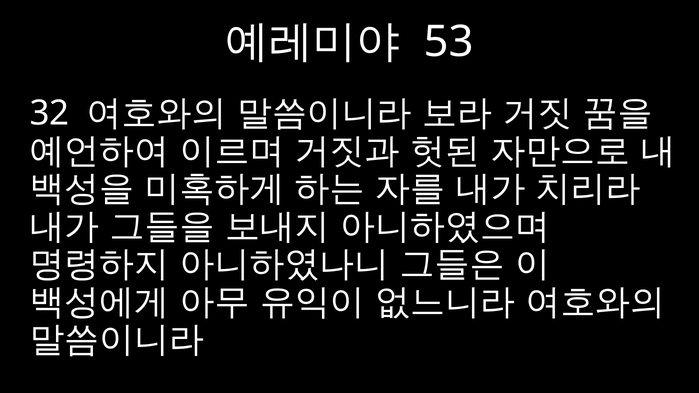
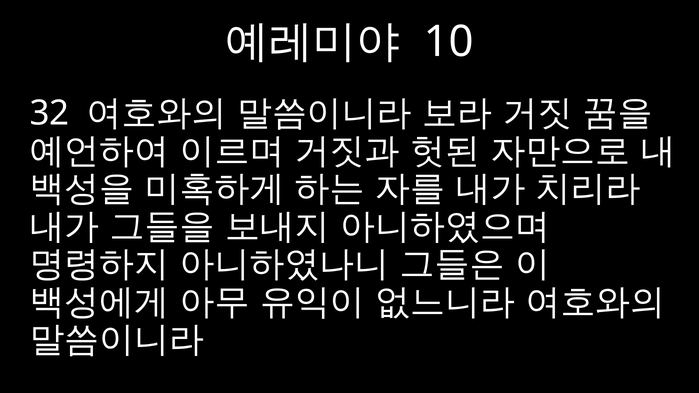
53: 53 -> 10
